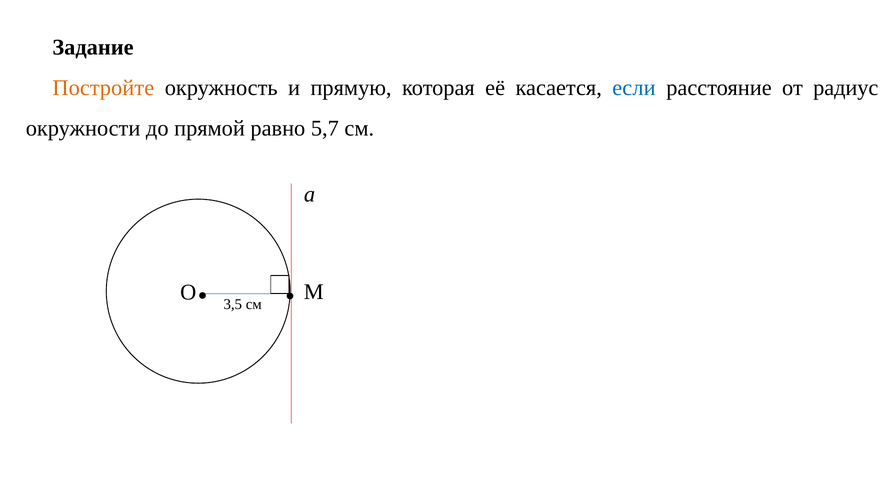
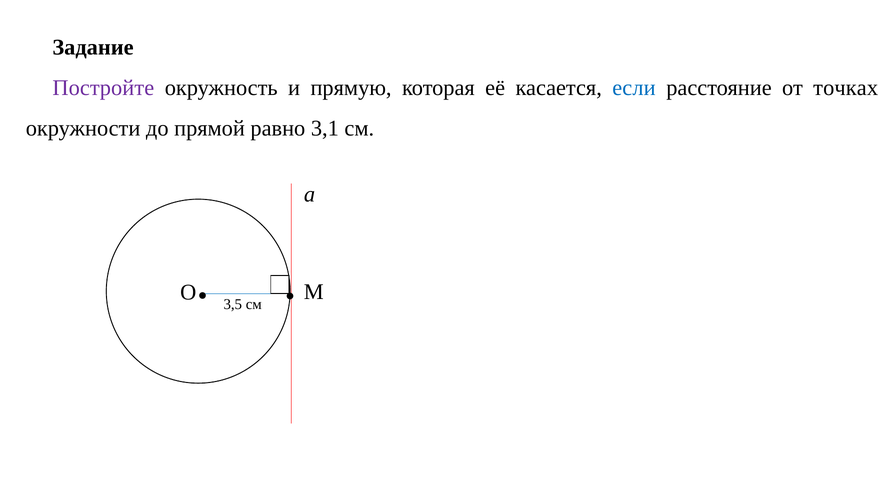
Постройте colour: orange -> purple
радиус: радиус -> точках
5,7: 5,7 -> 3,1
